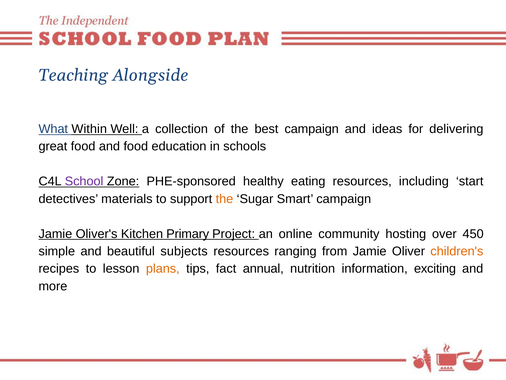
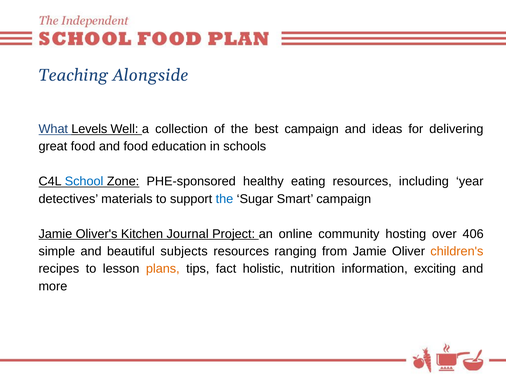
Within: Within -> Levels
School colour: purple -> blue
start: start -> year
the at (224, 199) colour: orange -> blue
Primary: Primary -> Journal
450: 450 -> 406
annual: annual -> holistic
